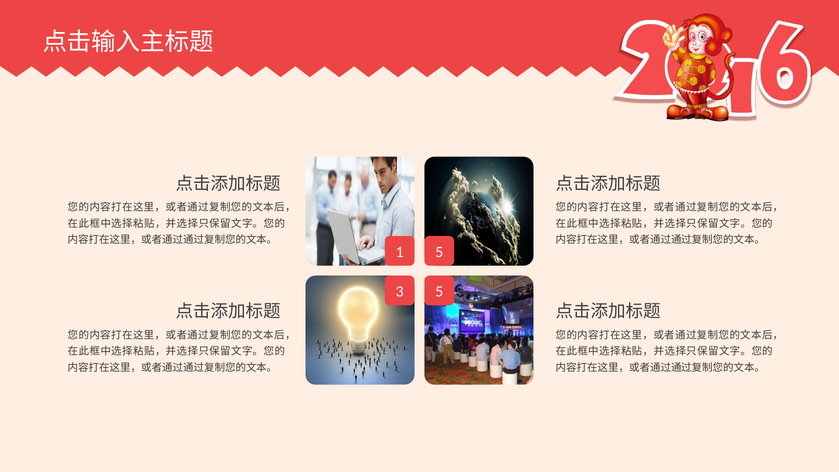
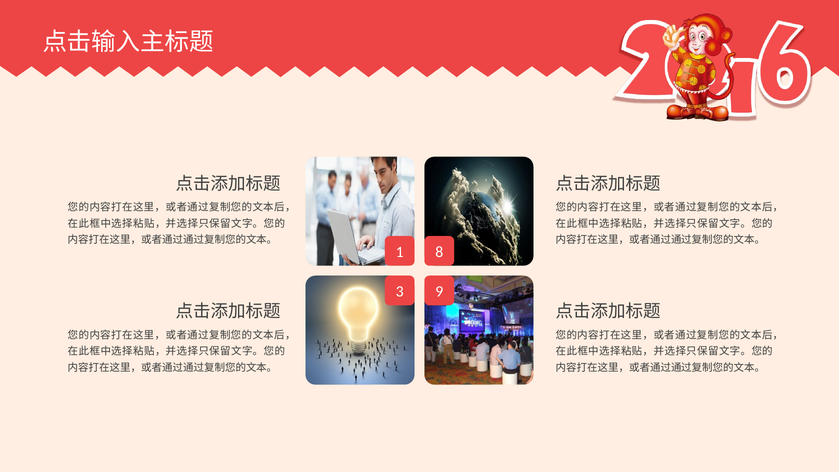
1 5: 5 -> 8
3 5: 5 -> 9
